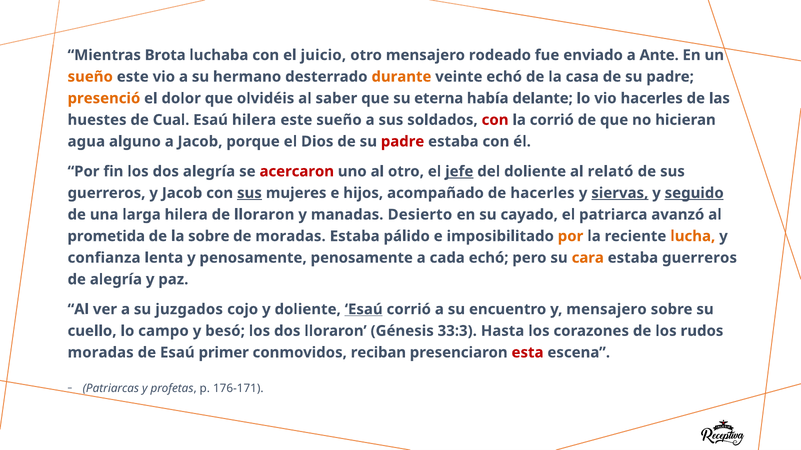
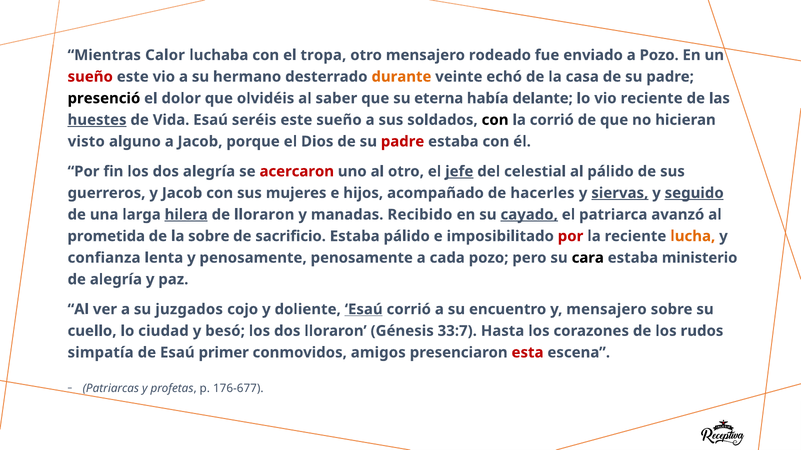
Brota: Brota -> Calor
juicio: juicio -> tropa
a Ante: Ante -> Pozo
sueño at (90, 77) colour: orange -> red
presenció colour: orange -> black
vio hacerles: hacerles -> reciente
huestes underline: none -> present
Cual: Cual -> Vida
Esaú hilera: hilera -> seréis
con at (495, 120) colour: red -> black
agua: agua -> visto
del doliente: doliente -> celestial
al relató: relató -> pálido
sus at (249, 193) underline: present -> none
hilera at (186, 215) underline: none -> present
Desierto: Desierto -> Recibido
cayado underline: none -> present
de moradas: moradas -> sacrificio
por at (571, 236) colour: orange -> red
cada echó: echó -> pozo
cara colour: orange -> black
estaba guerreros: guerreros -> ministerio
campo: campo -> ciudad
33:3: 33:3 -> 33:7
moradas at (101, 353): moradas -> simpatía
reciban: reciban -> amigos
176-171: 176-171 -> 176-677
